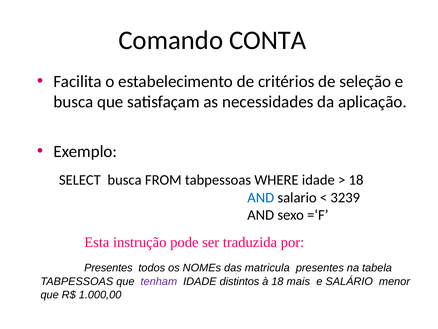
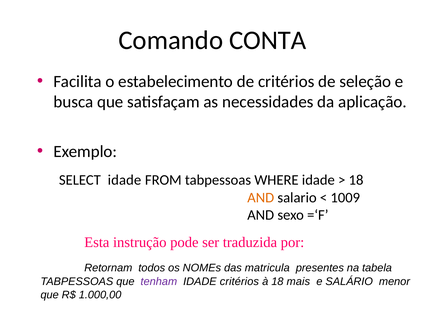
SELECT busca: busca -> idade
AND at (261, 197) colour: blue -> orange
3239: 3239 -> 1009
Presentes at (108, 267): Presentes -> Retornam
IDADE distintos: distintos -> critérios
